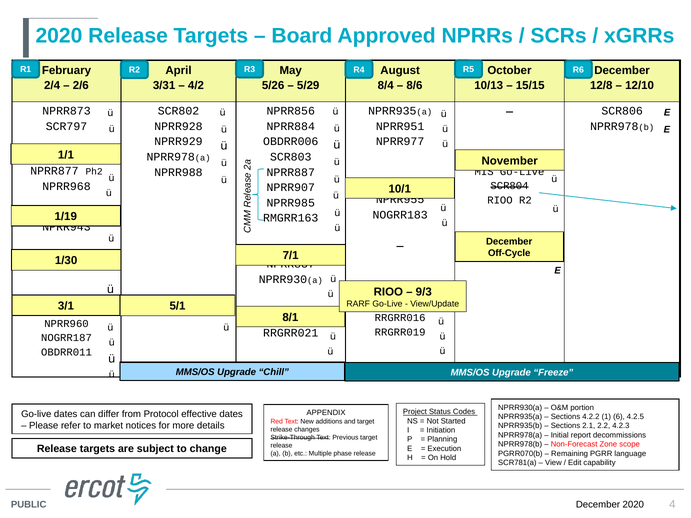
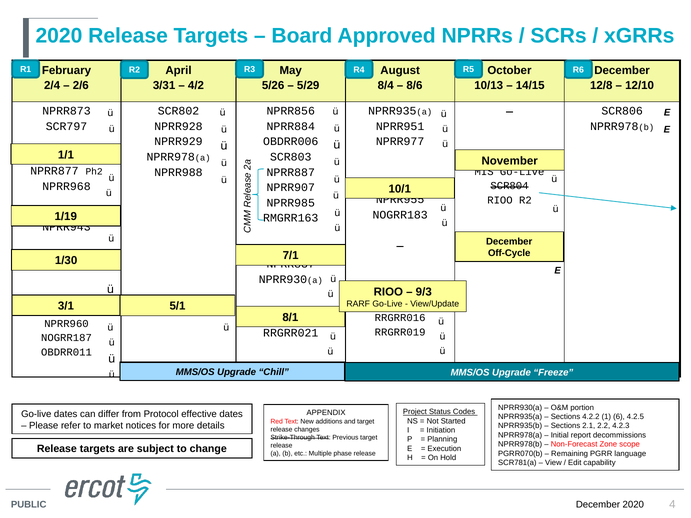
15/15: 15/15 -> 14/15
